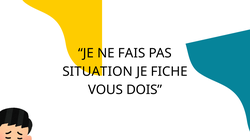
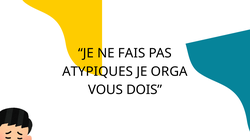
SITUATION: SITUATION -> ATYPIQUES
FICHE: FICHE -> ORGA
